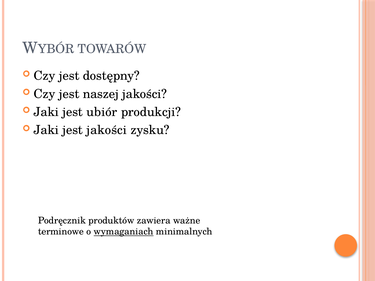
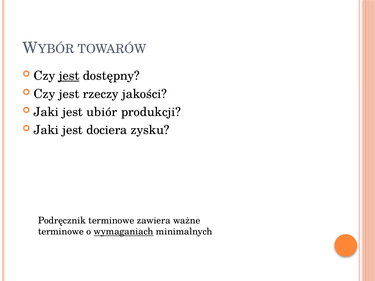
jest at (69, 76) underline: none -> present
naszej: naszej -> rzeczy
jest jakości: jakości -> dociera
Podręcznik produktów: produktów -> terminowe
